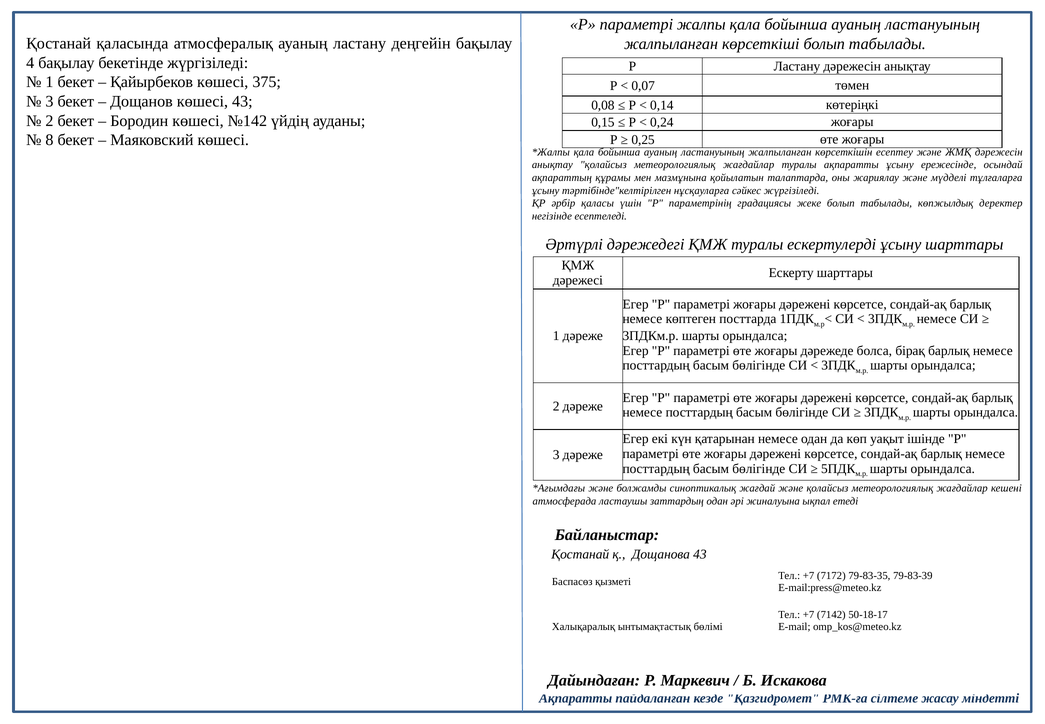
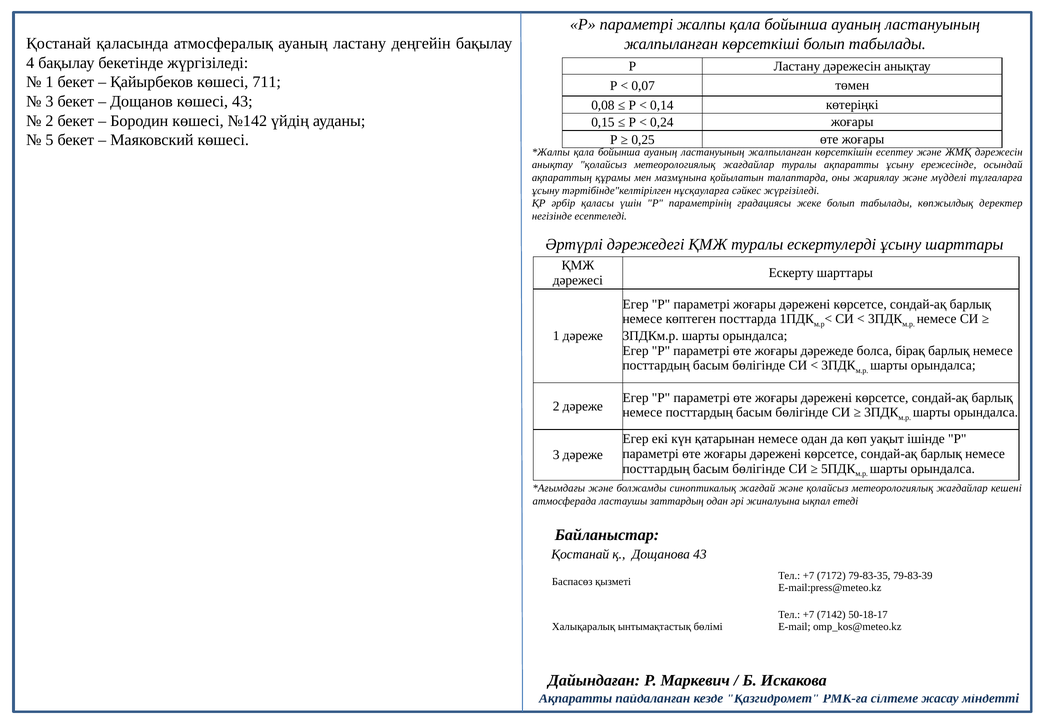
375: 375 -> 711
8: 8 -> 5
